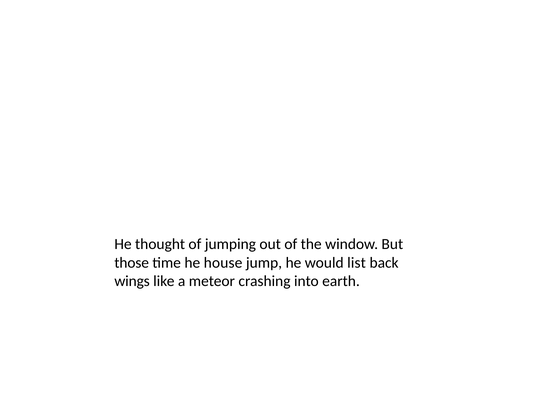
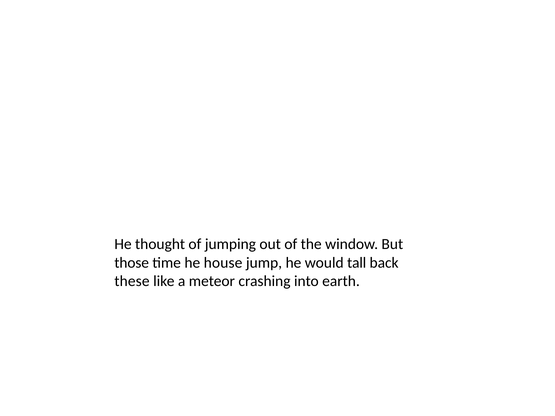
list: list -> tall
wings: wings -> these
